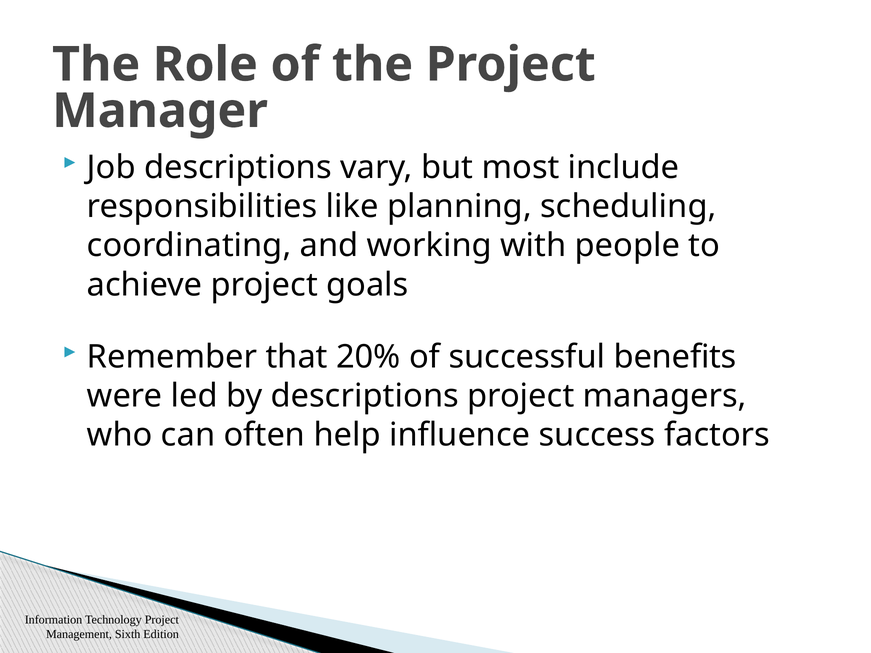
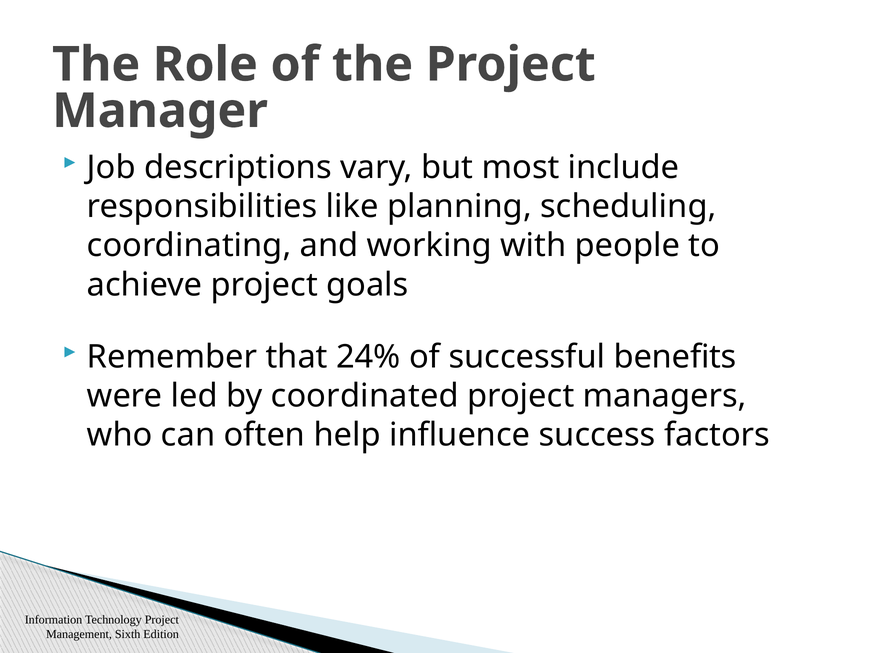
20%: 20% -> 24%
by descriptions: descriptions -> coordinated
